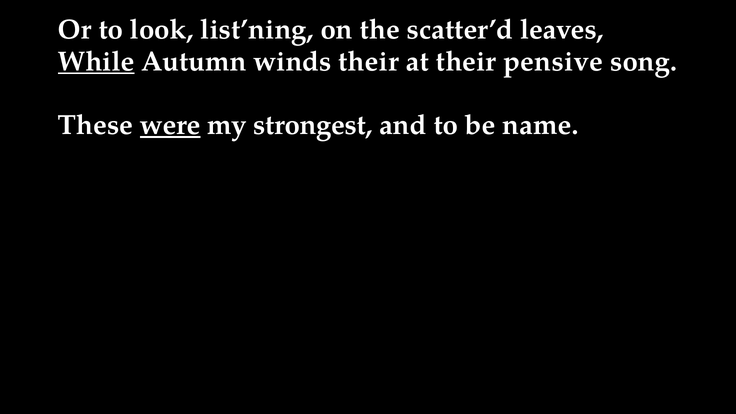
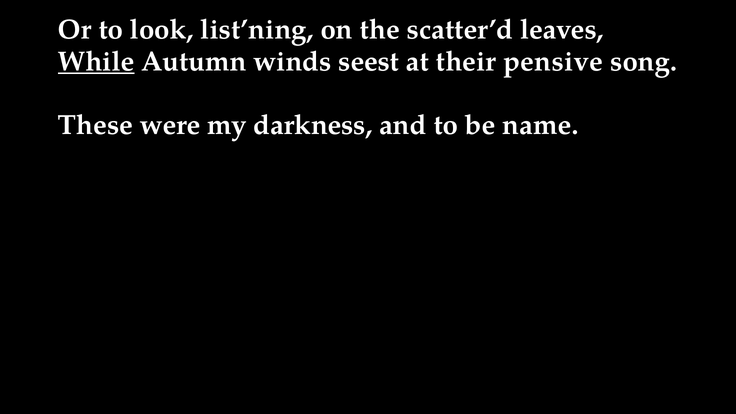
winds their: their -> seest
were underline: present -> none
strongest: strongest -> darkness
